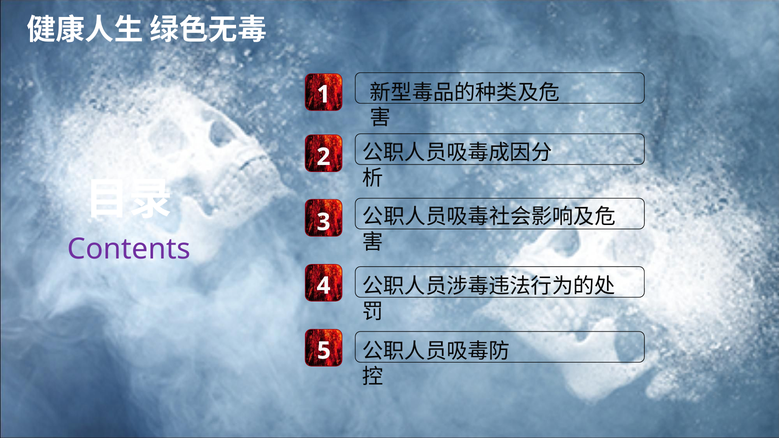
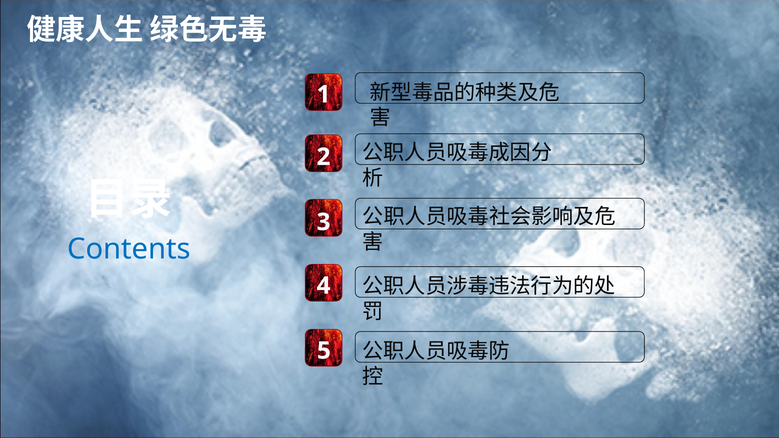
Contents colour: purple -> blue
